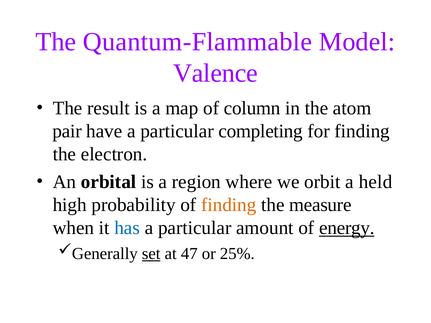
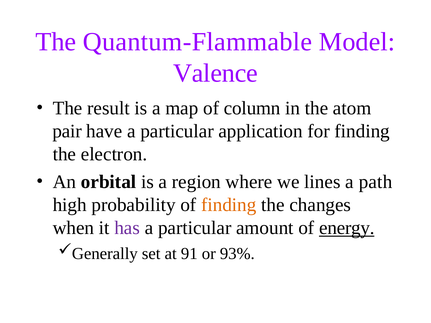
completing: completing -> application
orbit: orbit -> lines
held: held -> path
measure: measure -> changes
has colour: blue -> purple
set underline: present -> none
47: 47 -> 91
25%: 25% -> 93%
